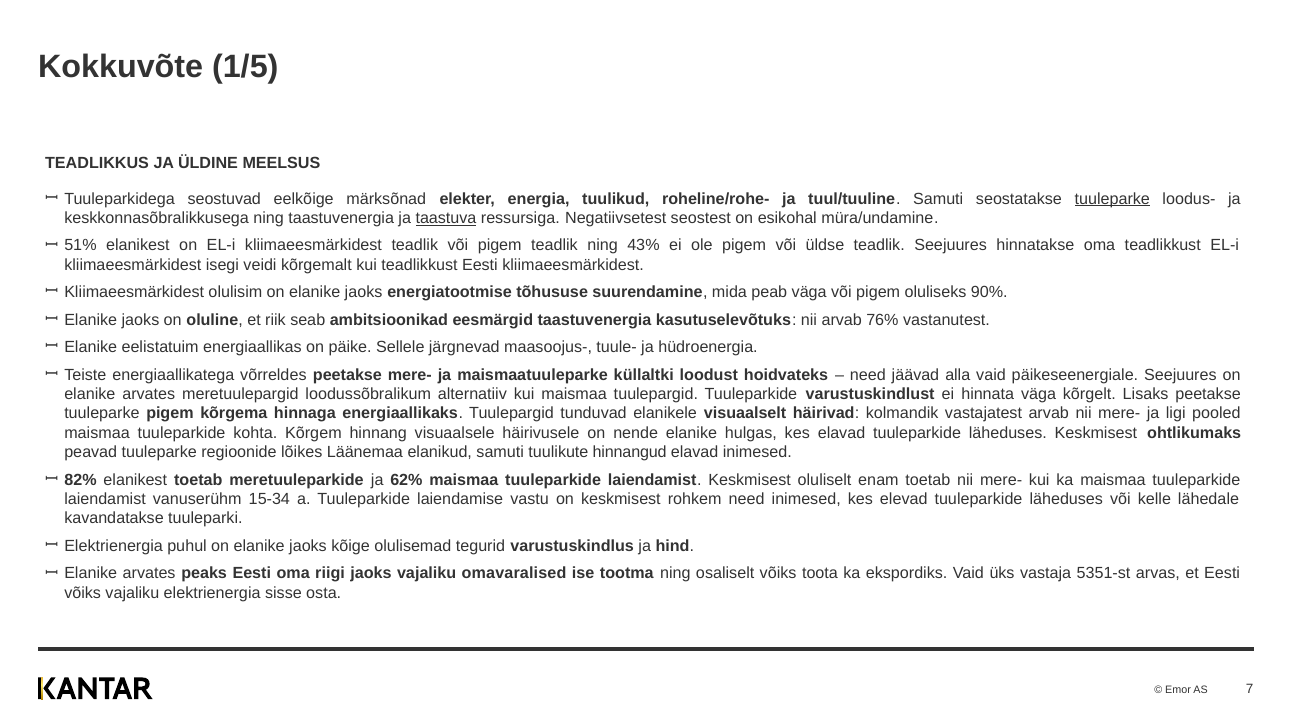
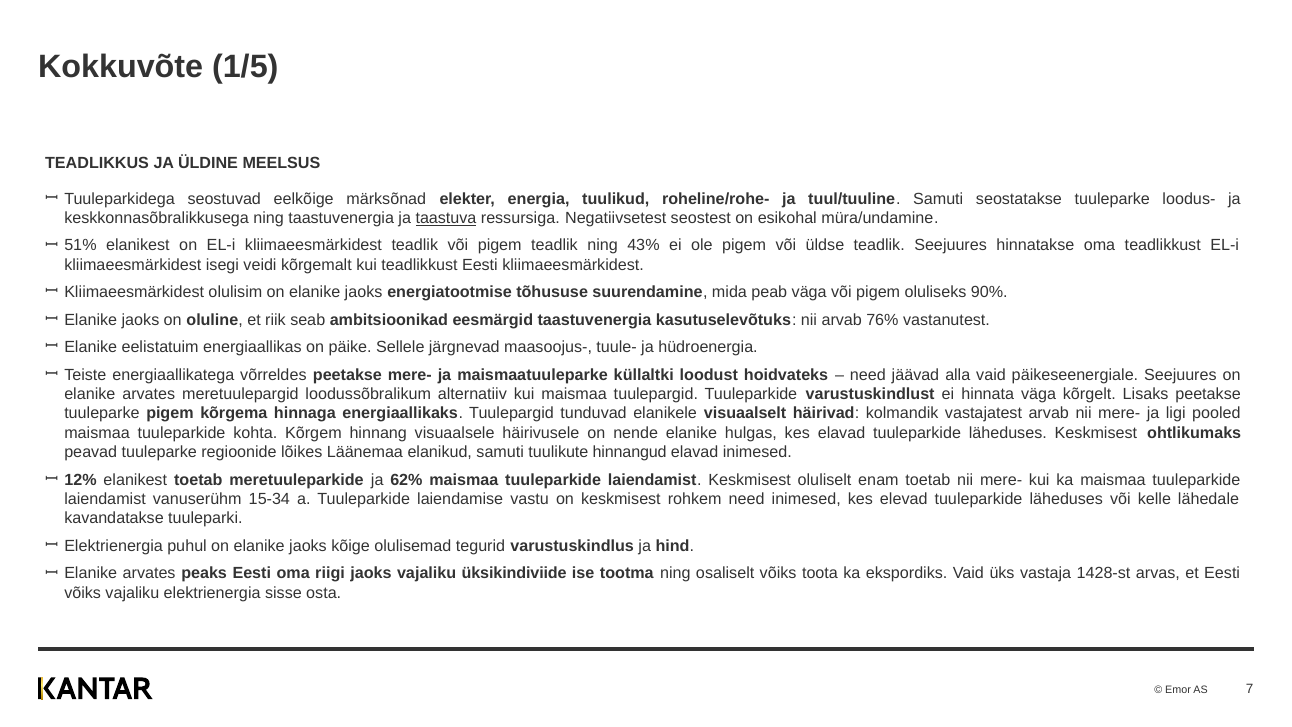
tuuleparke at (1112, 199) underline: present -> none
82%: 82% -> 12%
omavaralised: omavaralised -> üksikindiviide
5351-st: 5351-st -> 1428-st
